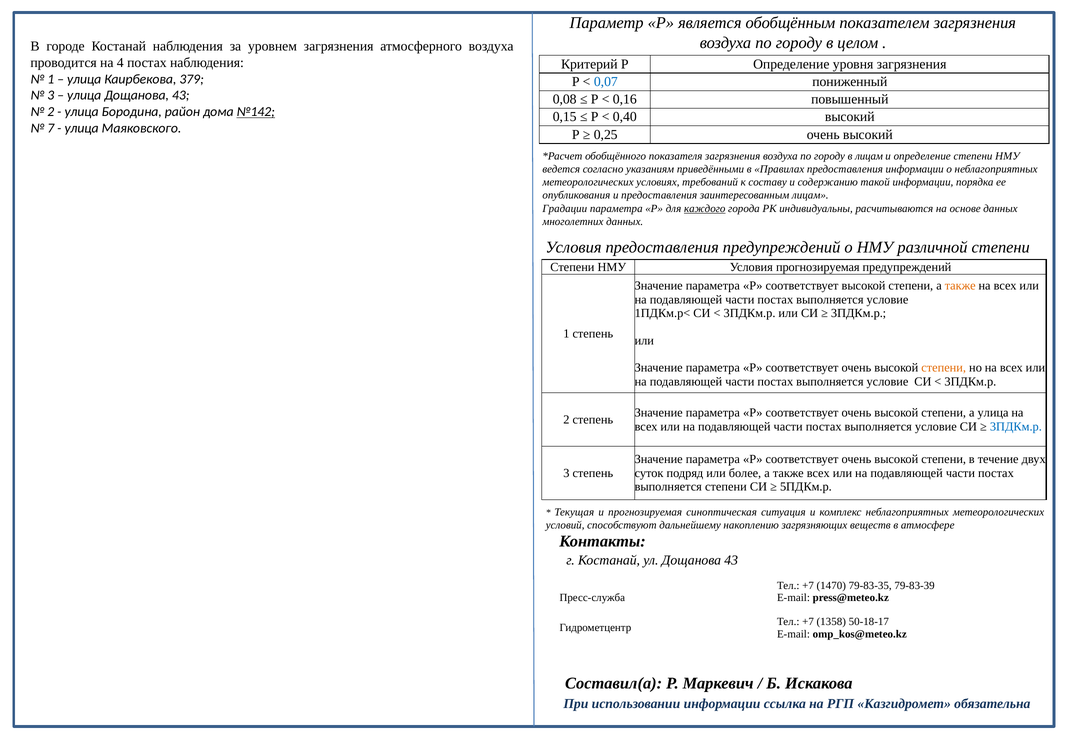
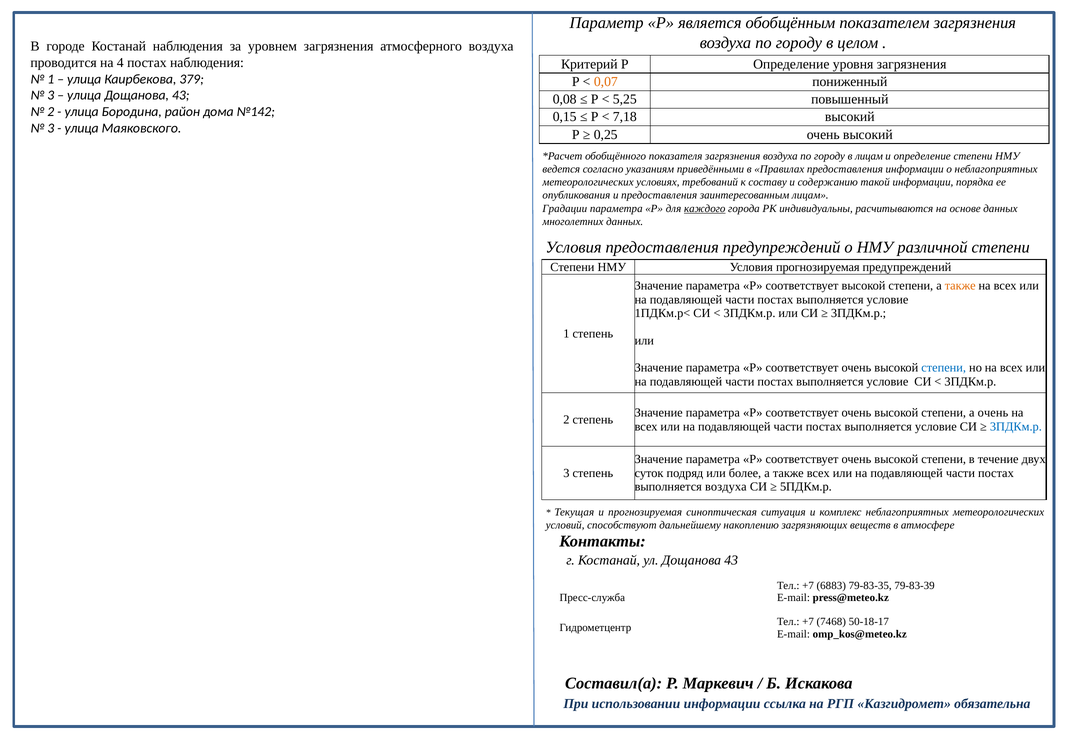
0,07 colour: blue -> orange
0,16: 0,16 -> 5,25
№142 underline: present -> none
0,40: 0,40 -> 7,18
7 at (51, 128): 7 -> 3
степени at (944, 368) colour: orange -> blue
а улица: улица -> очень
выполняется степени: степени -> воздуха
1470: 1470 -> 6883
1358: 1358 -> 7468
